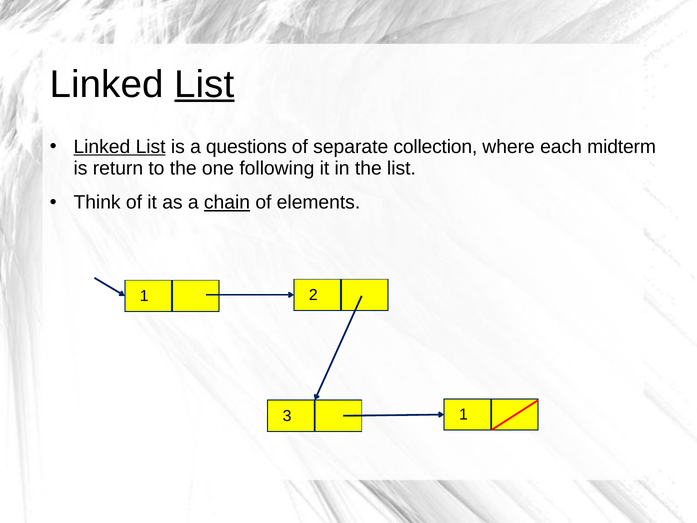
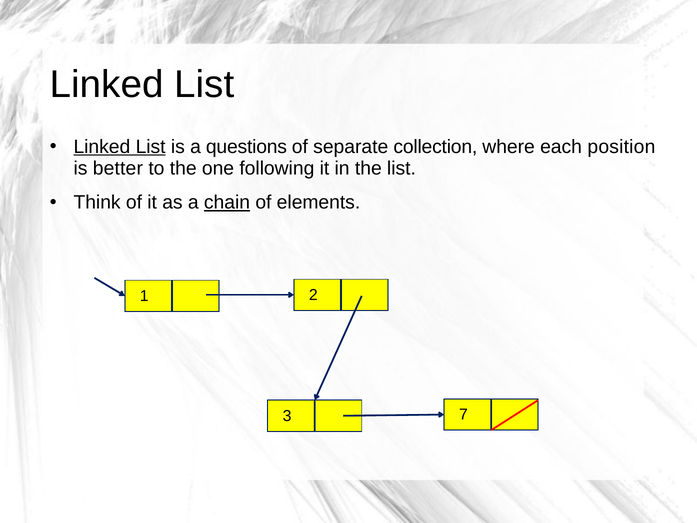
List at (204, 84) underline: present -> none
midterm: midterm -> position
return: return -> better
3 1: 1 -> 7
